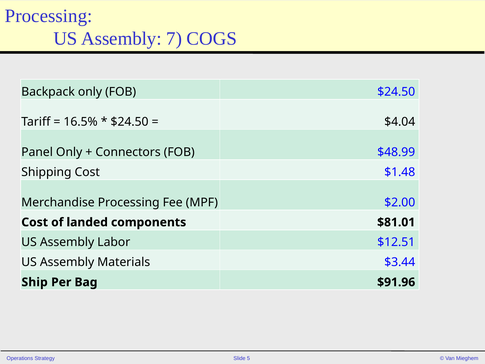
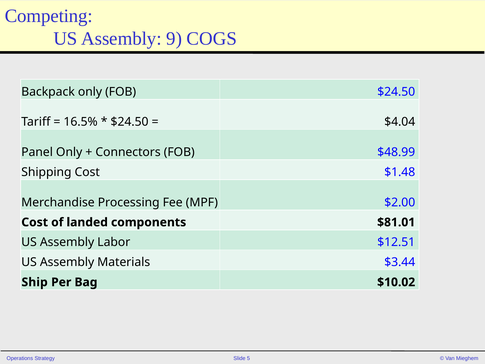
Processing at (49, 16): Processing -> Competing
7: 7 -> 9
$91.96: $91.96 -> $10.02
